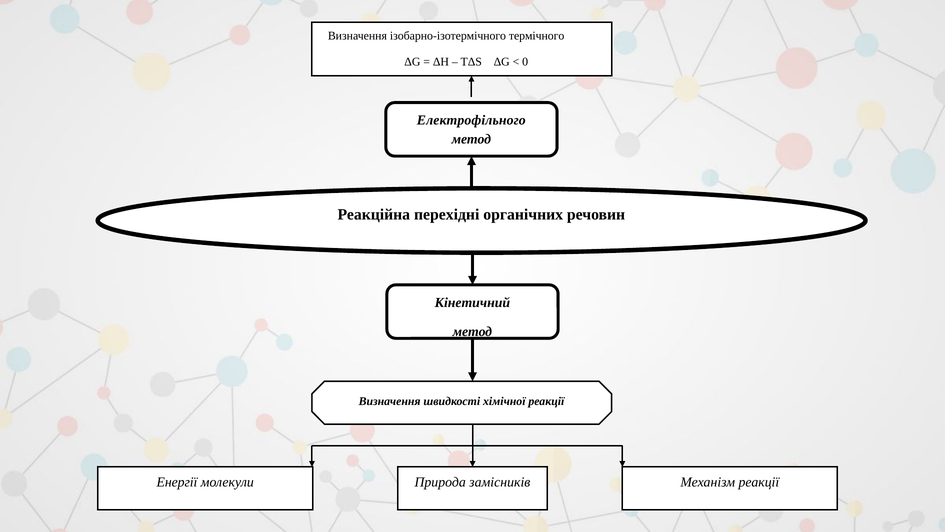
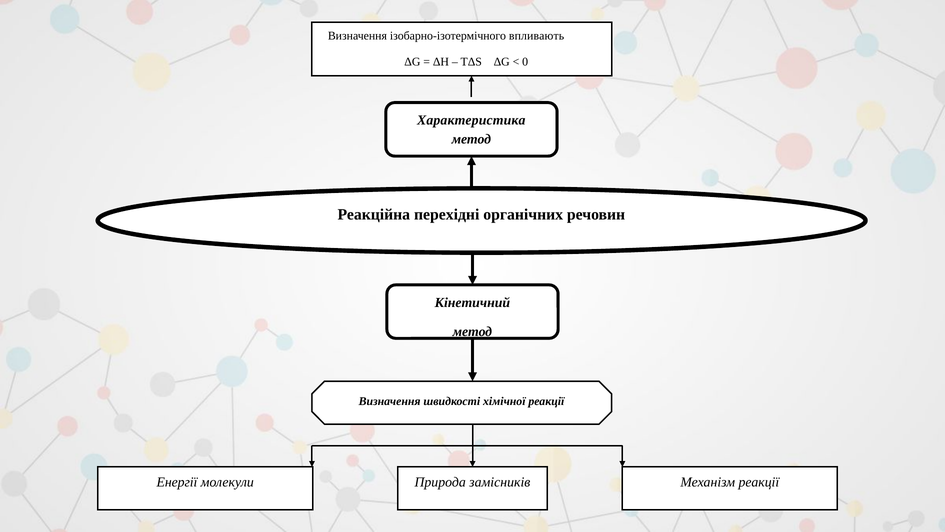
термічного: термічного -> впливають
Електрофільного: Електрофільного -> Характеристика
